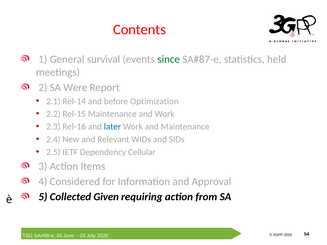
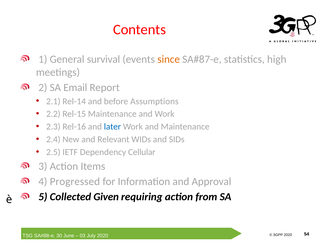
since colour: green -> orange
held: held -> high
Were: Were -> Email
Optimization: Optimization -> Assumptions
Considered: Considered -> Progressed
